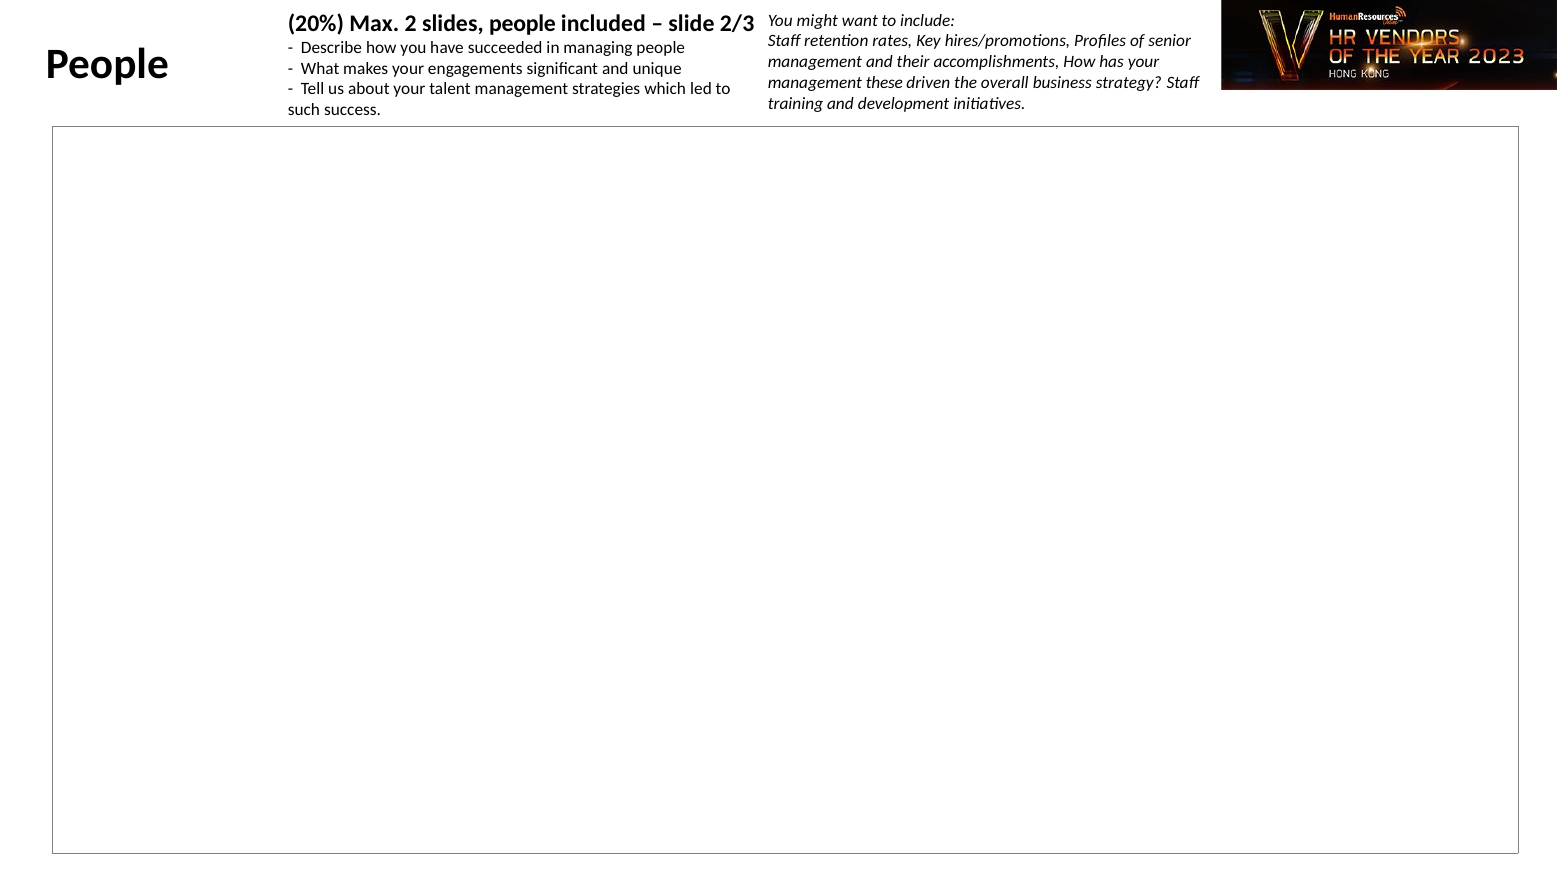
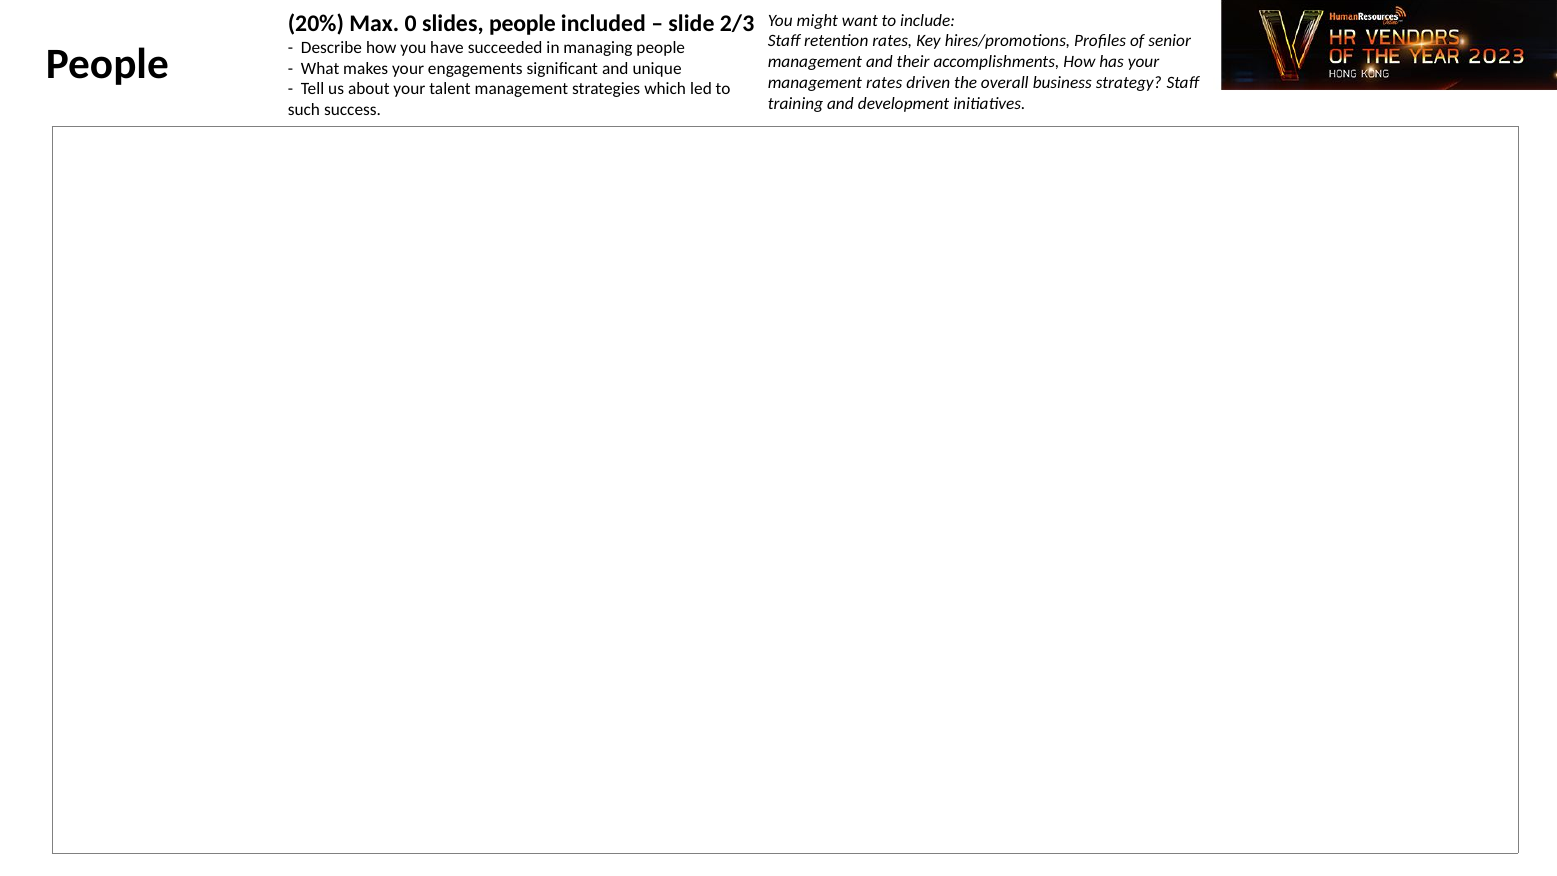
2: 2 -> 0
management these: these -> rates
